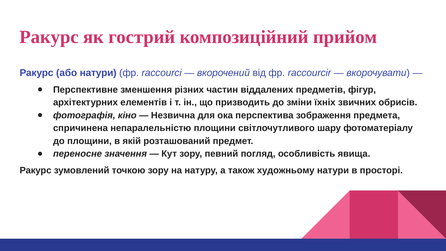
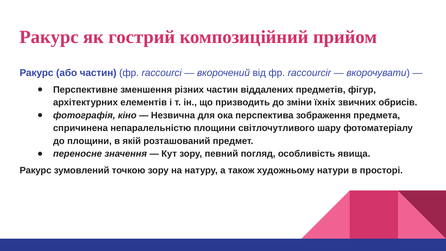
або натури: натури -> частин
